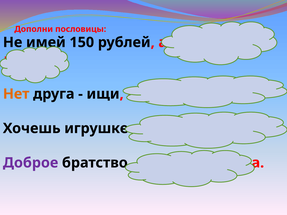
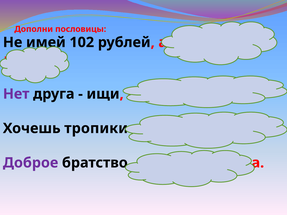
150: 150 -> 102
Нет colour: orange -> purple
игрушке: игрушке -> тропики
